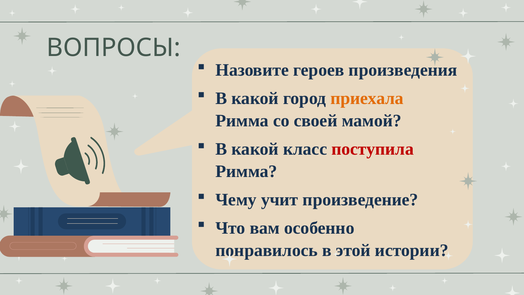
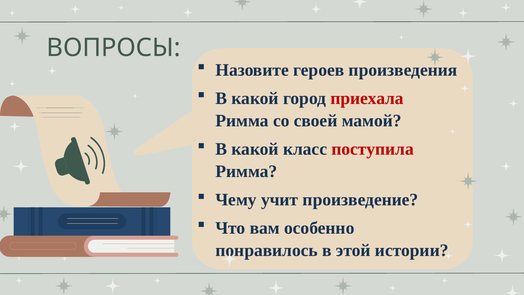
приехала colour: orange -> red
